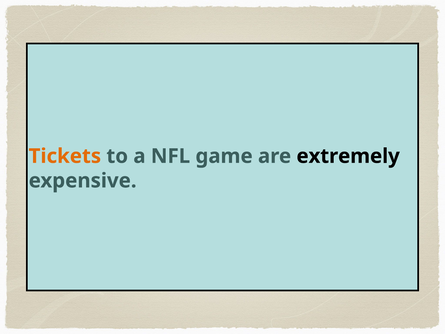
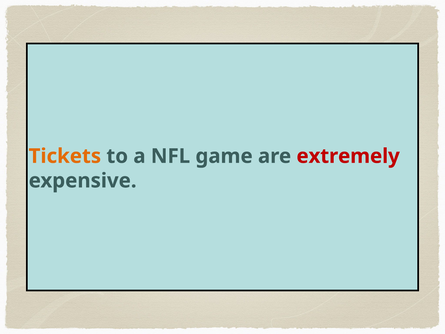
extremely colour: black -> red
